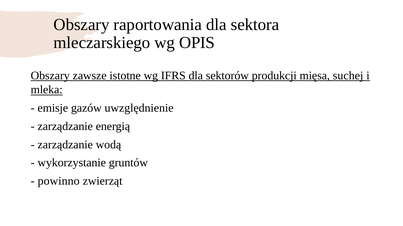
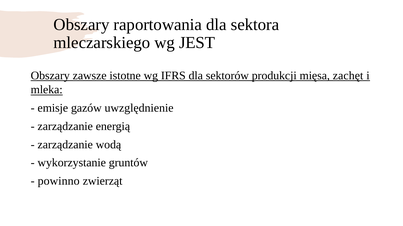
OPIS: OPIS -> JEST
suchej: suchej -> zachęt
